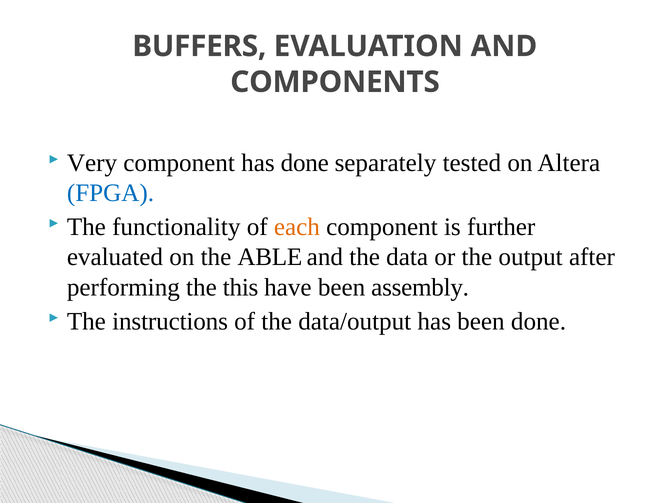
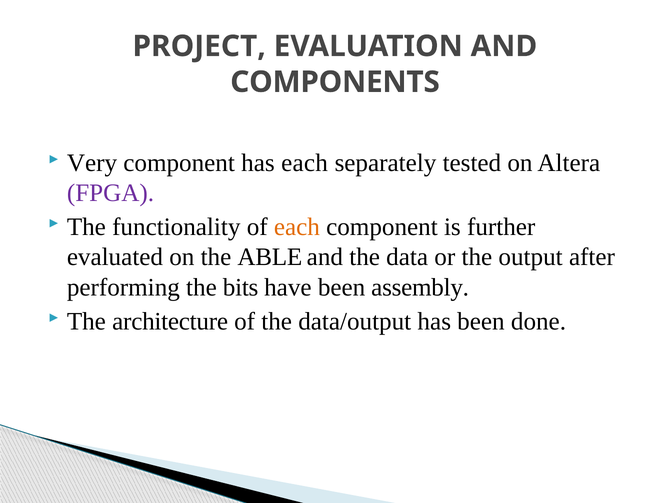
BUFFERS: BUFFERS -> PROJECT
has done: done -> each
FPGA colour: blue -> purple
this: this -> bits
instructions: instructions -> architecture
